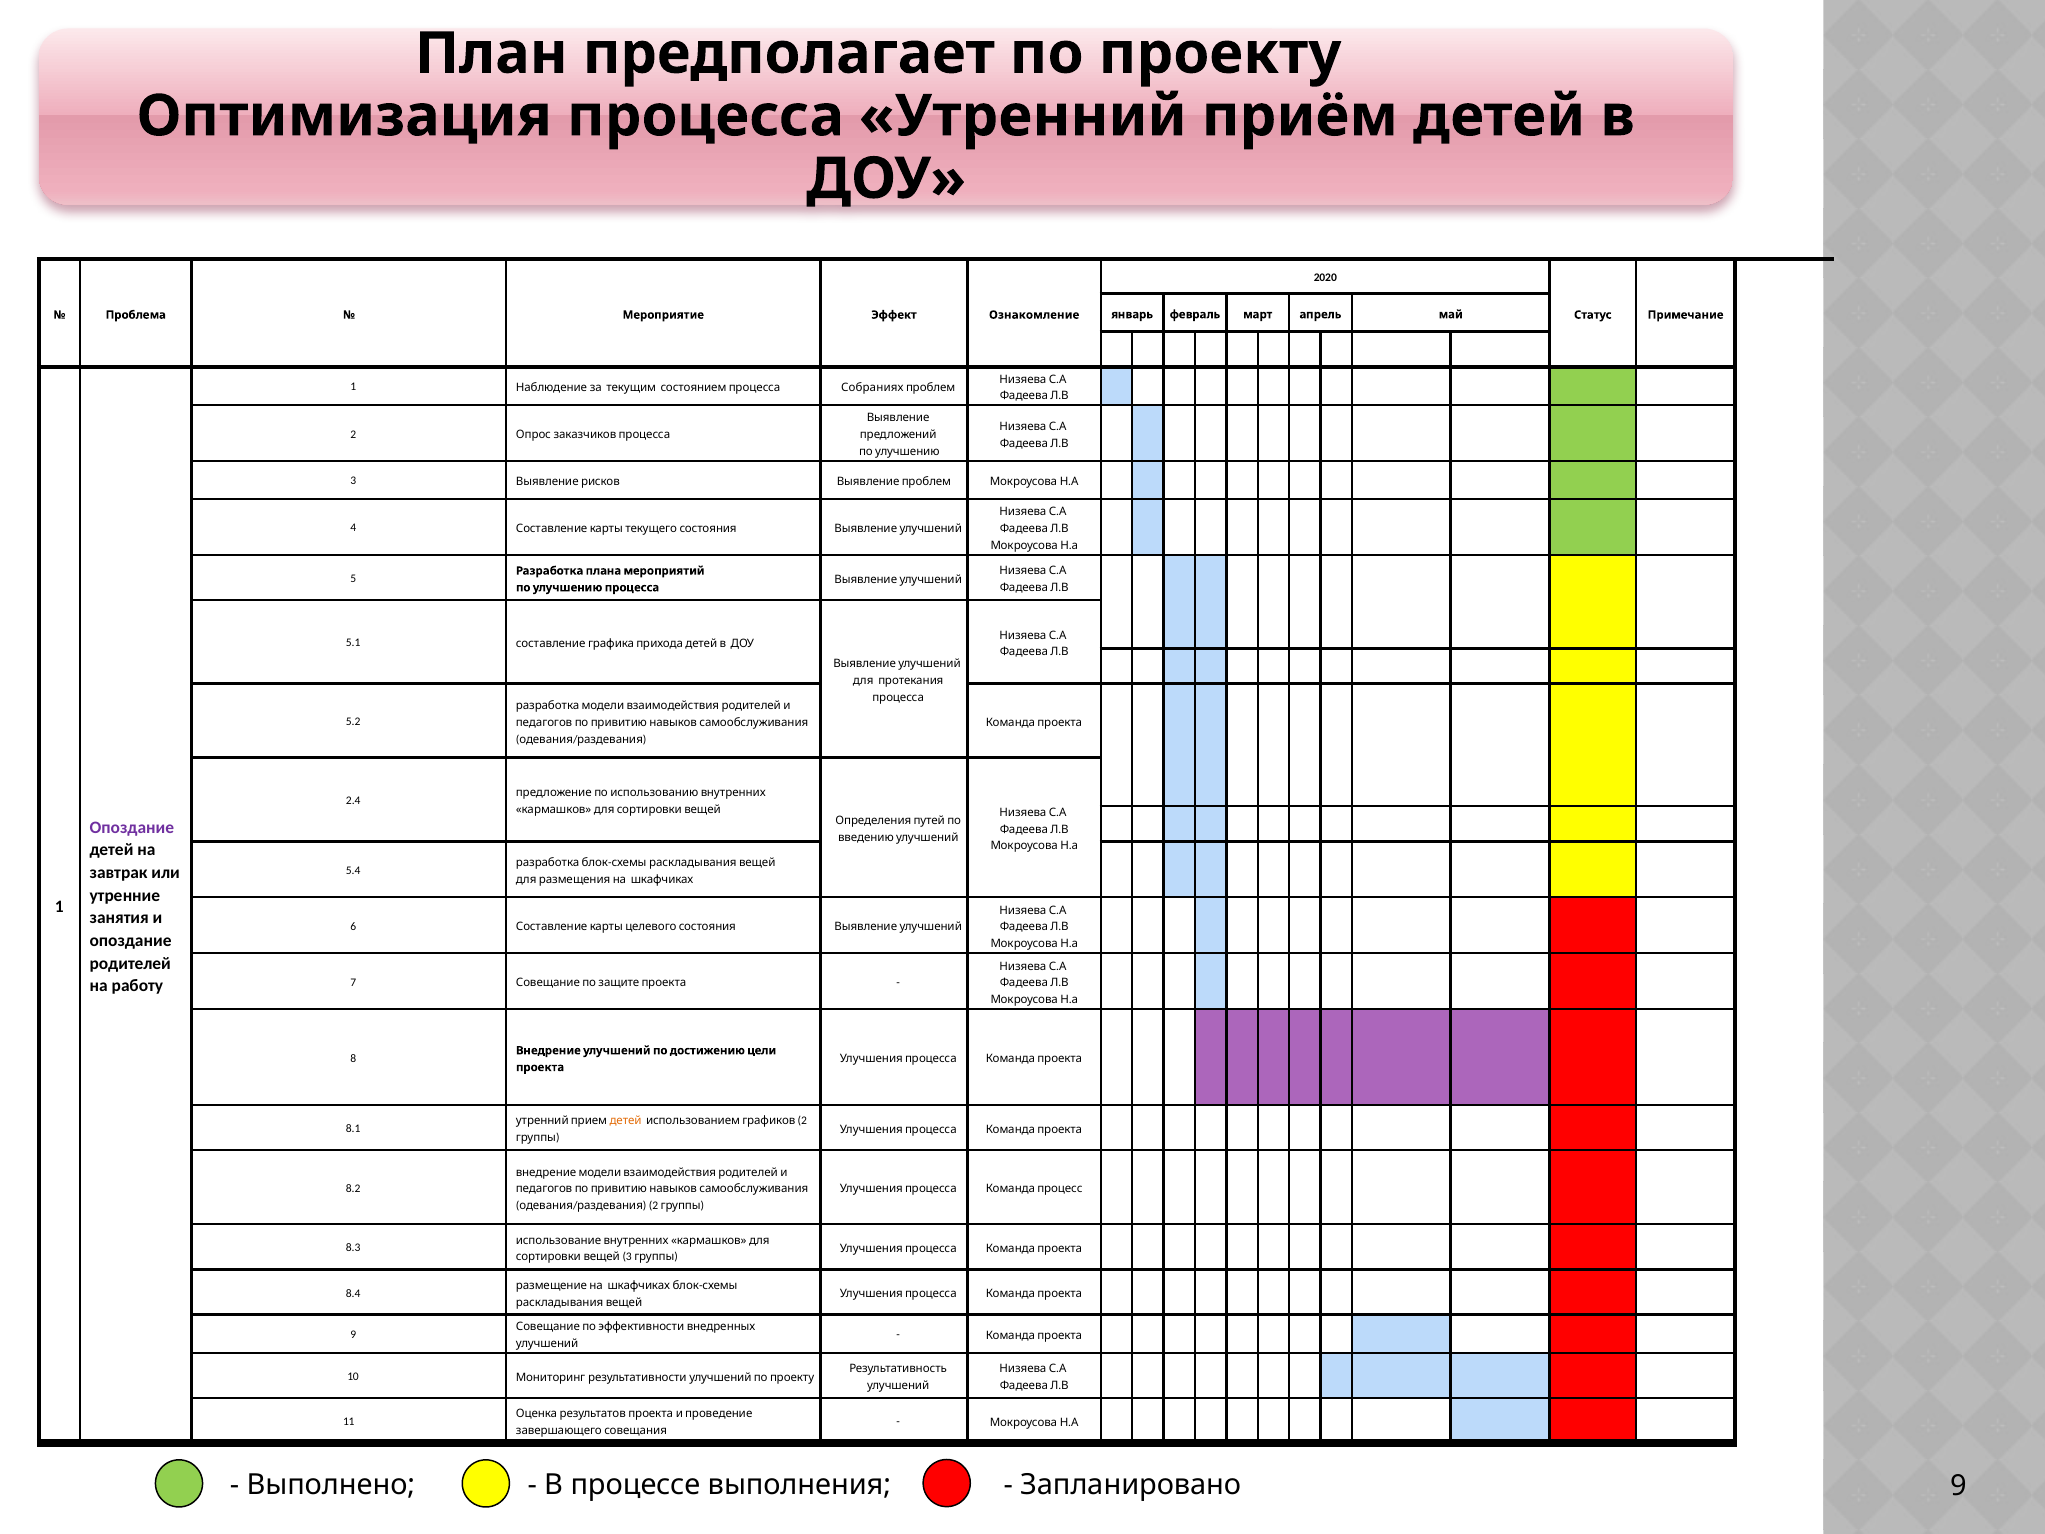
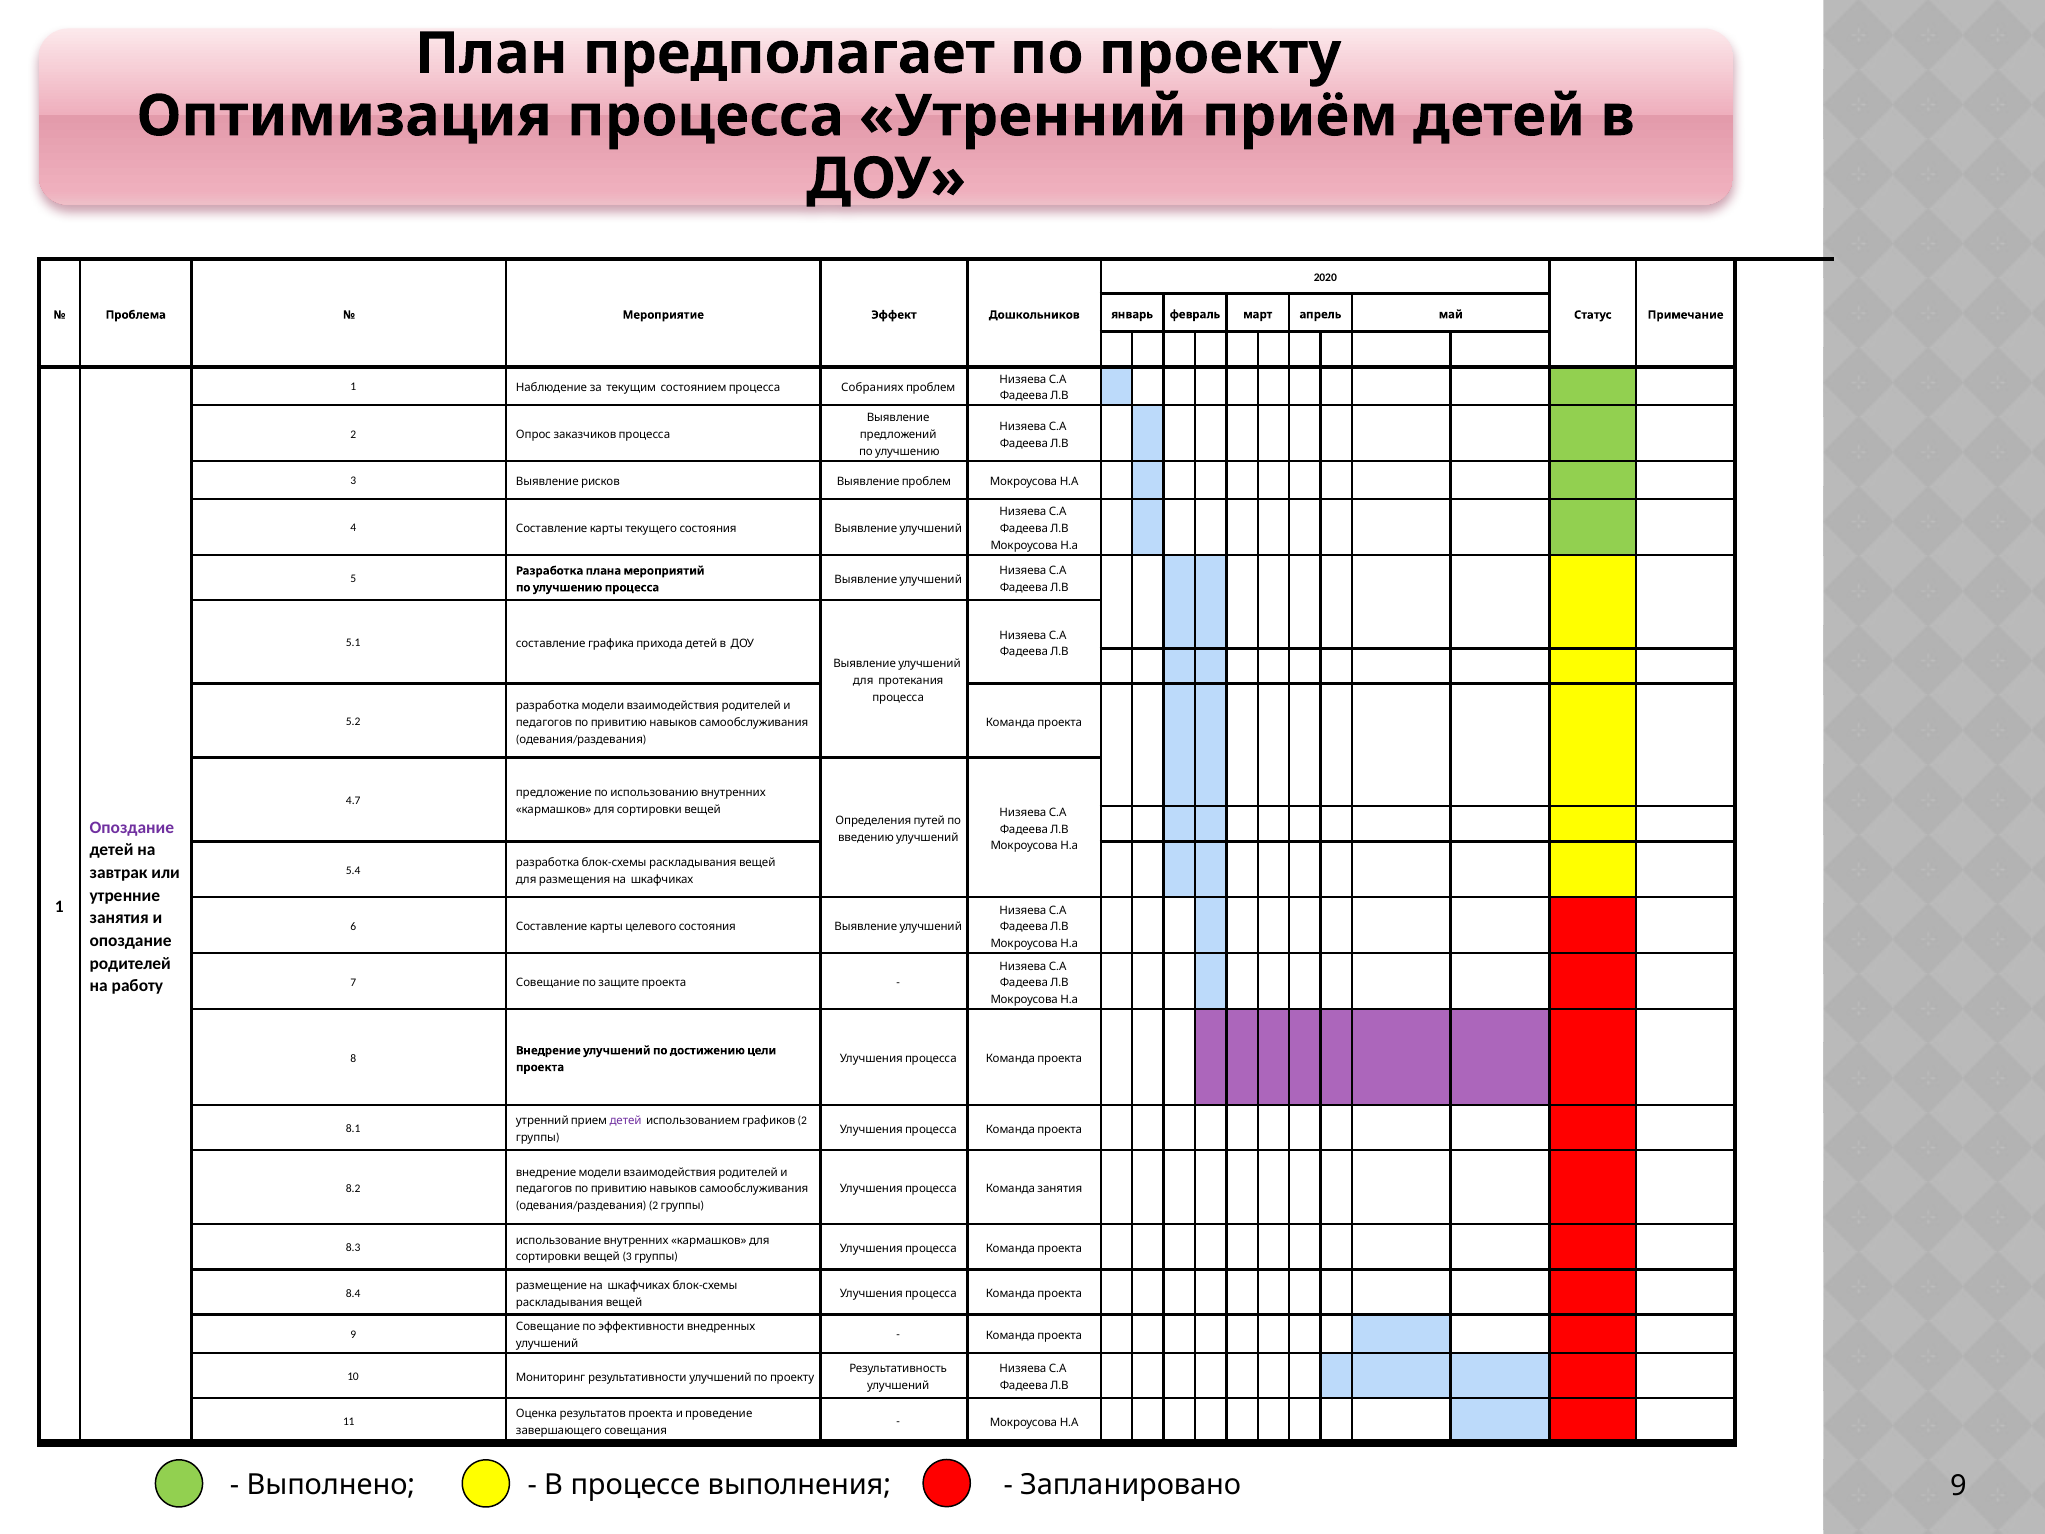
Ознакомление: Ознакомление -> Дошкольников
2.4: 2.4 -> 4.7
детей at (626, 1121) colour: orange -> purple
Команда процесс: процесс -> занятия
